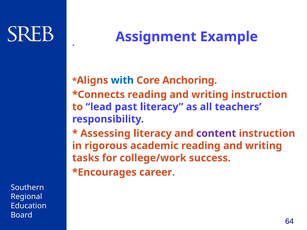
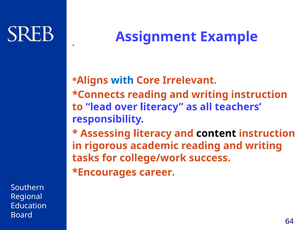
Anchoring: Anchoring -> Irrelevant
past: past -> over
content colour: purple -> black
